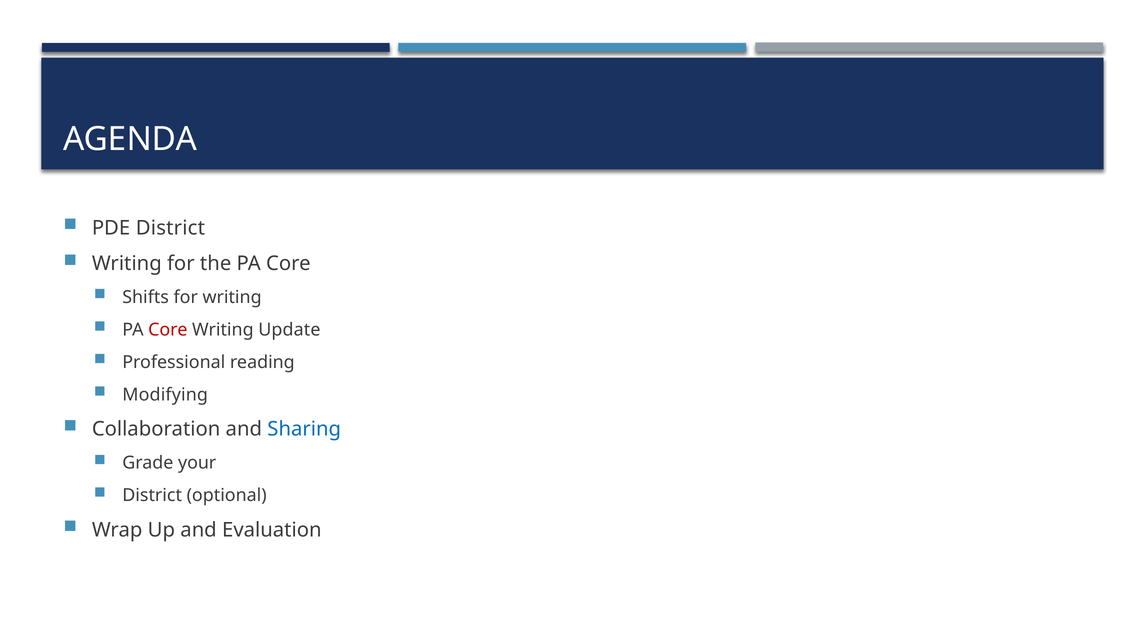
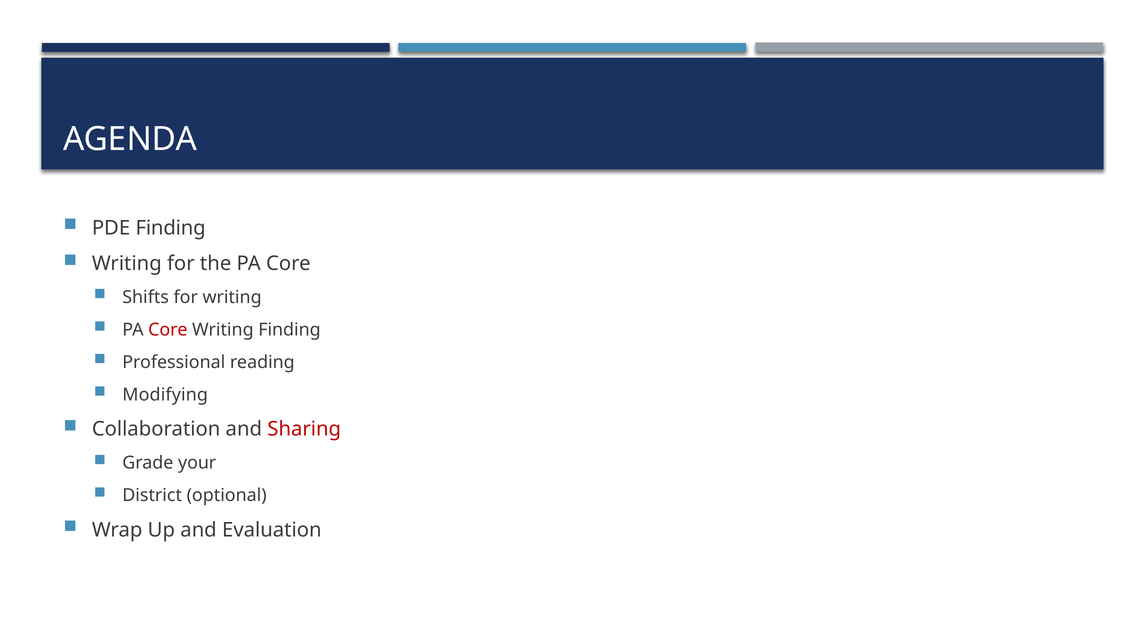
PDE District: District -> Finding
Writing Update: Update -> Finding
Sharing colour: blue -> red
